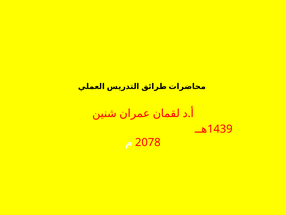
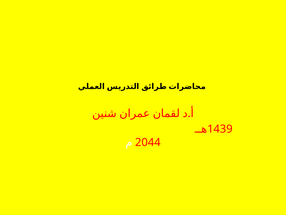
2078: 2078 -> 2044
